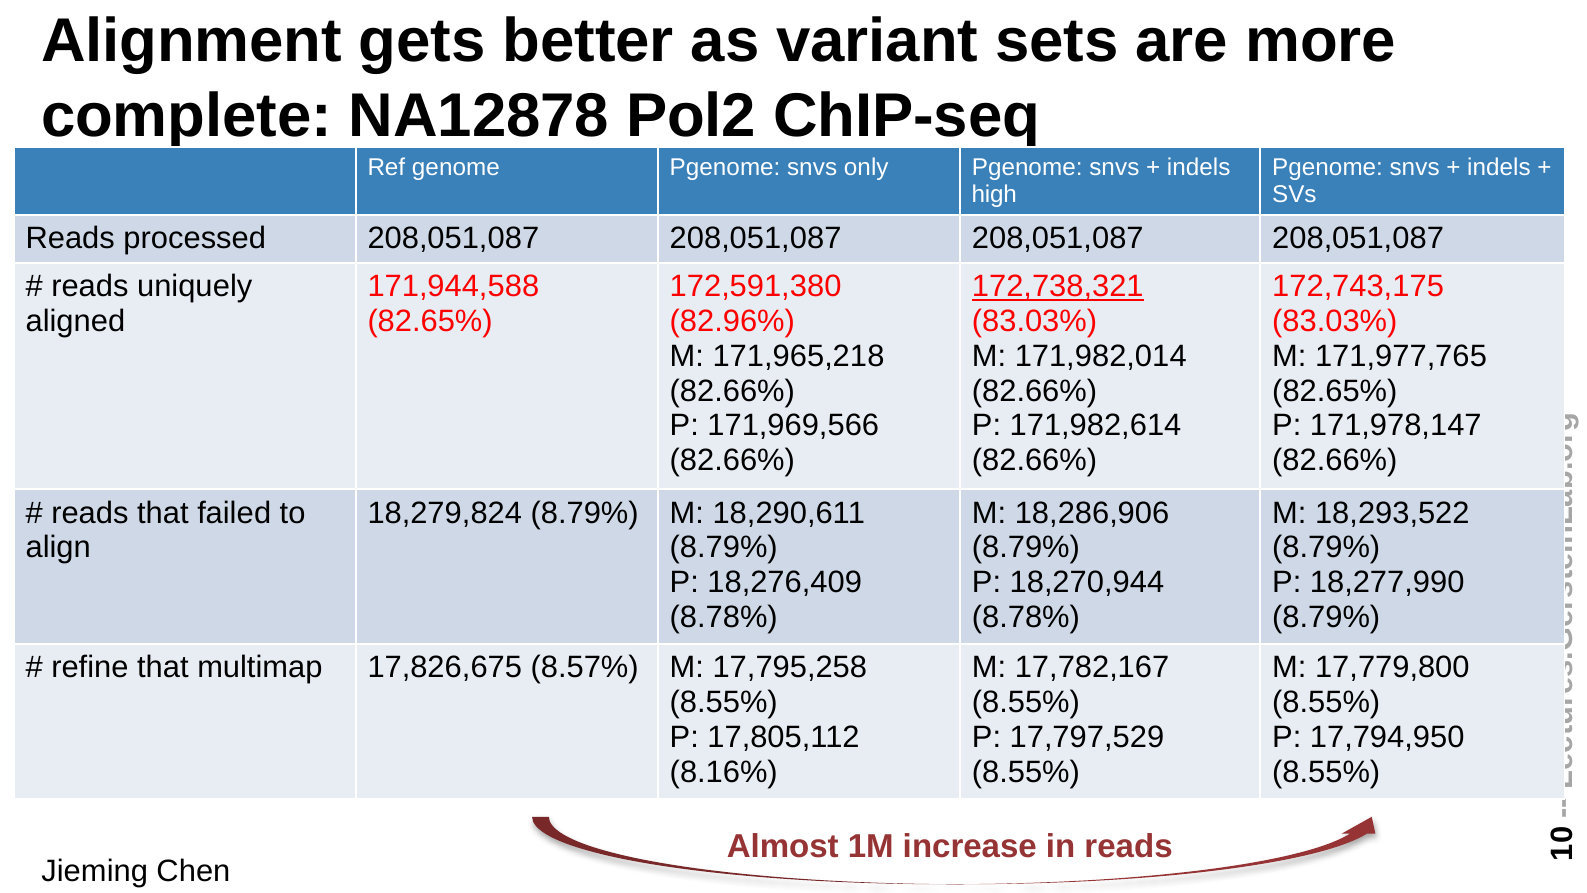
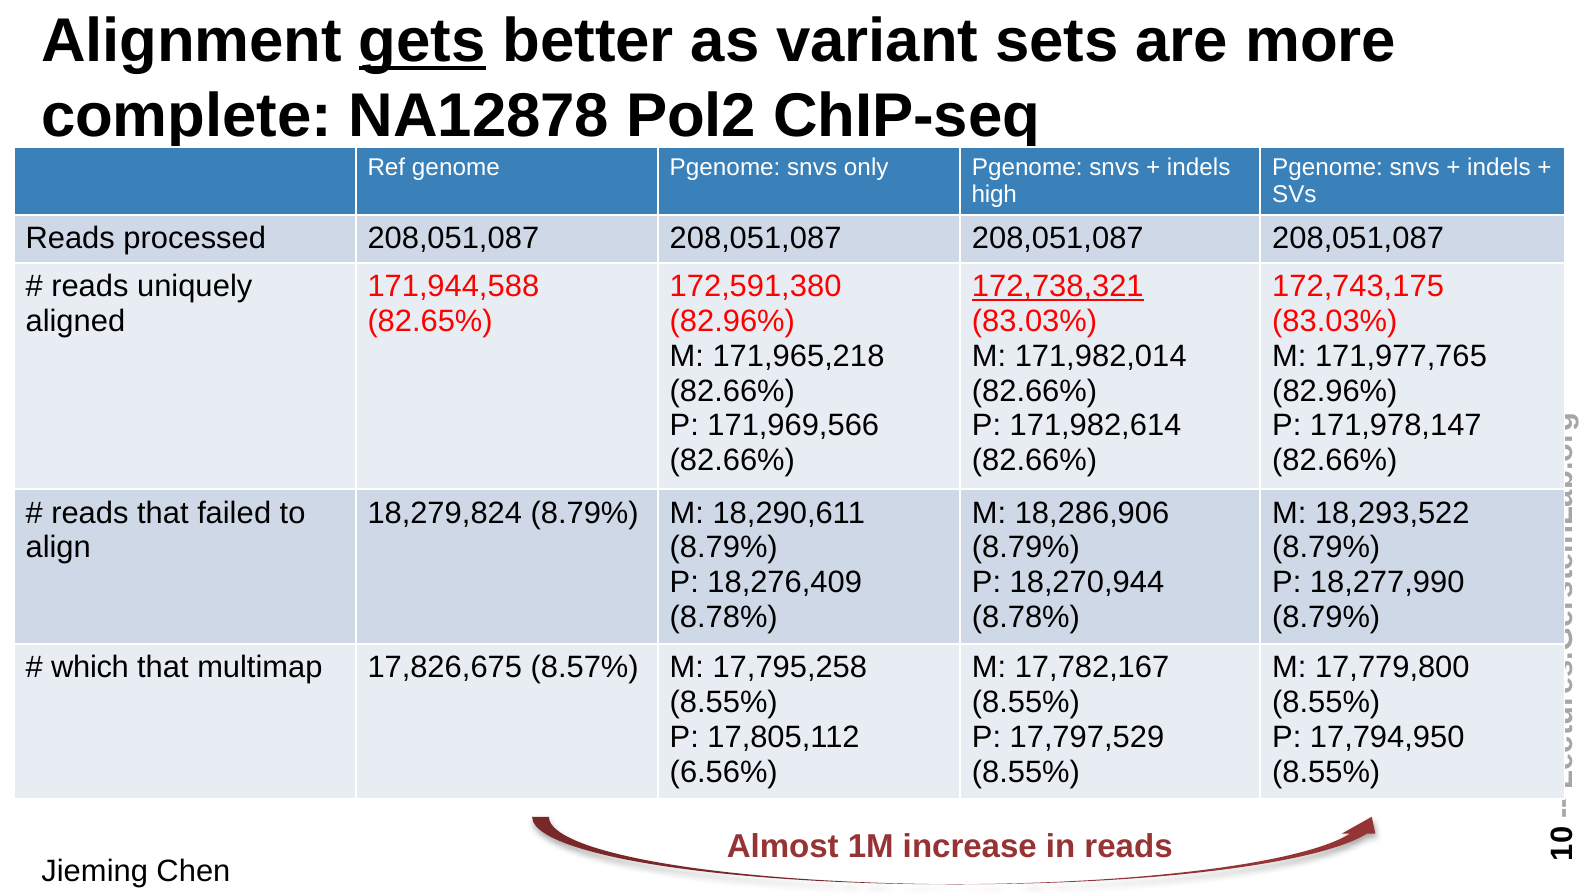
gets underline: none -> present
82.65% at (1335, 391): 82.65% -> 82.96%
refine: refine -> which
8.16%: 8.16% -> 6.56%
